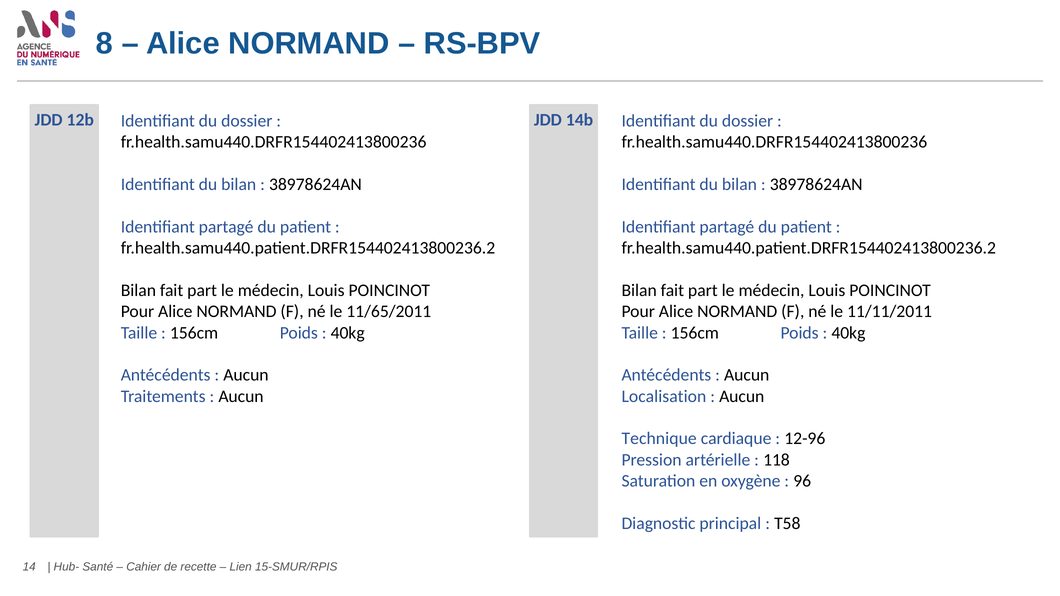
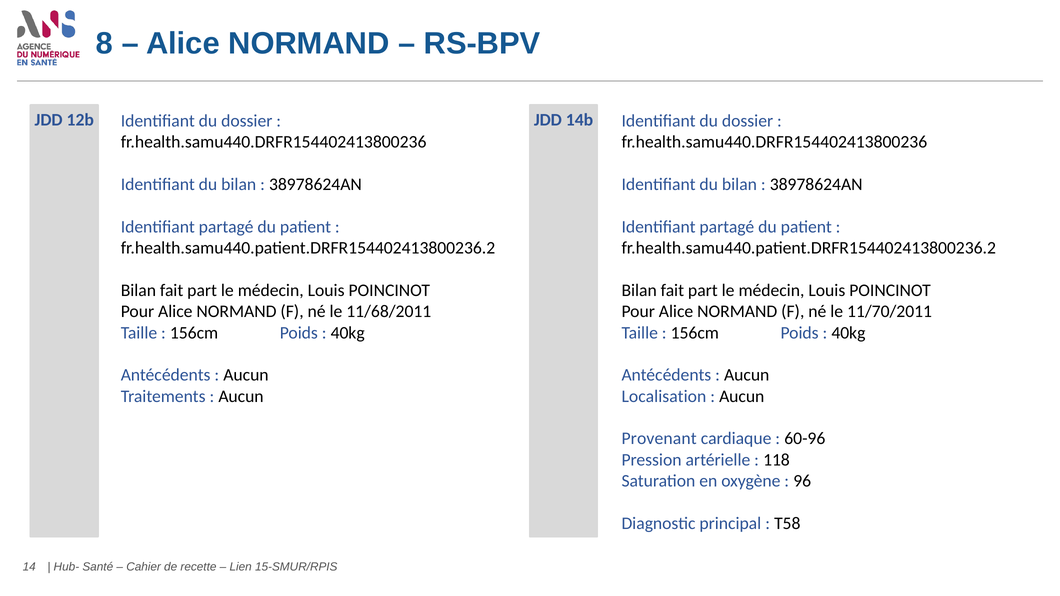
11/65/2011: 11/65/2011 -> 11/68/2011
11/11/2011: 11/11/2011 -> 11/70/2011
Technique: Technique -> Provenant
12-96: 12-96 -> 60-96
